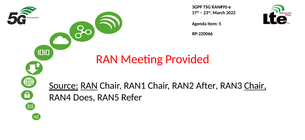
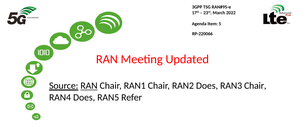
Provided: Provided -> Updated
RAN2 After: After -> Does
Chair at (255, 85) underline: present -> none
